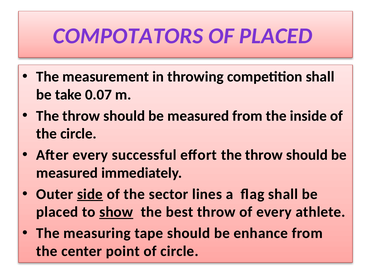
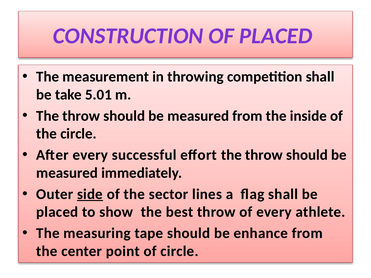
COMPOTATORS: COMPOTATORS -> CONSTRUCTION
0.07: 0.07 -> 5.01
show underline: present -> none
